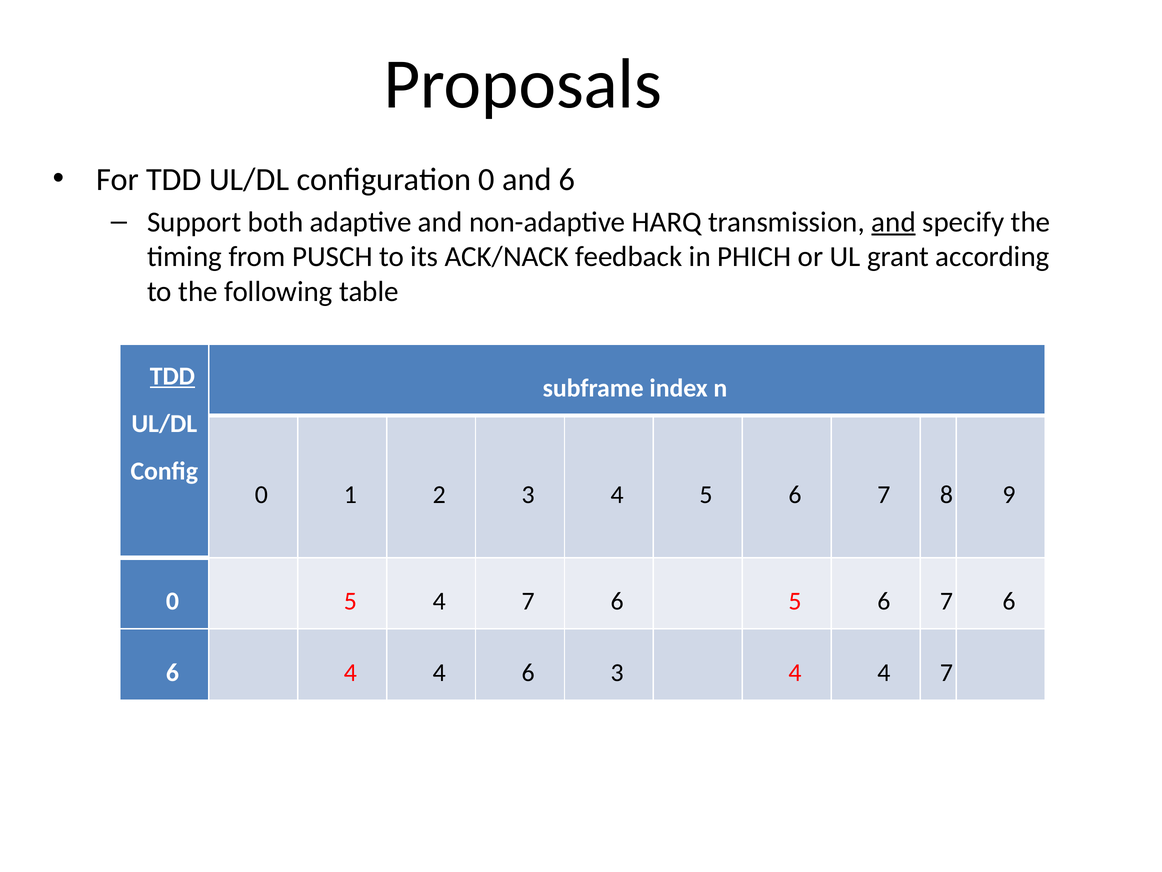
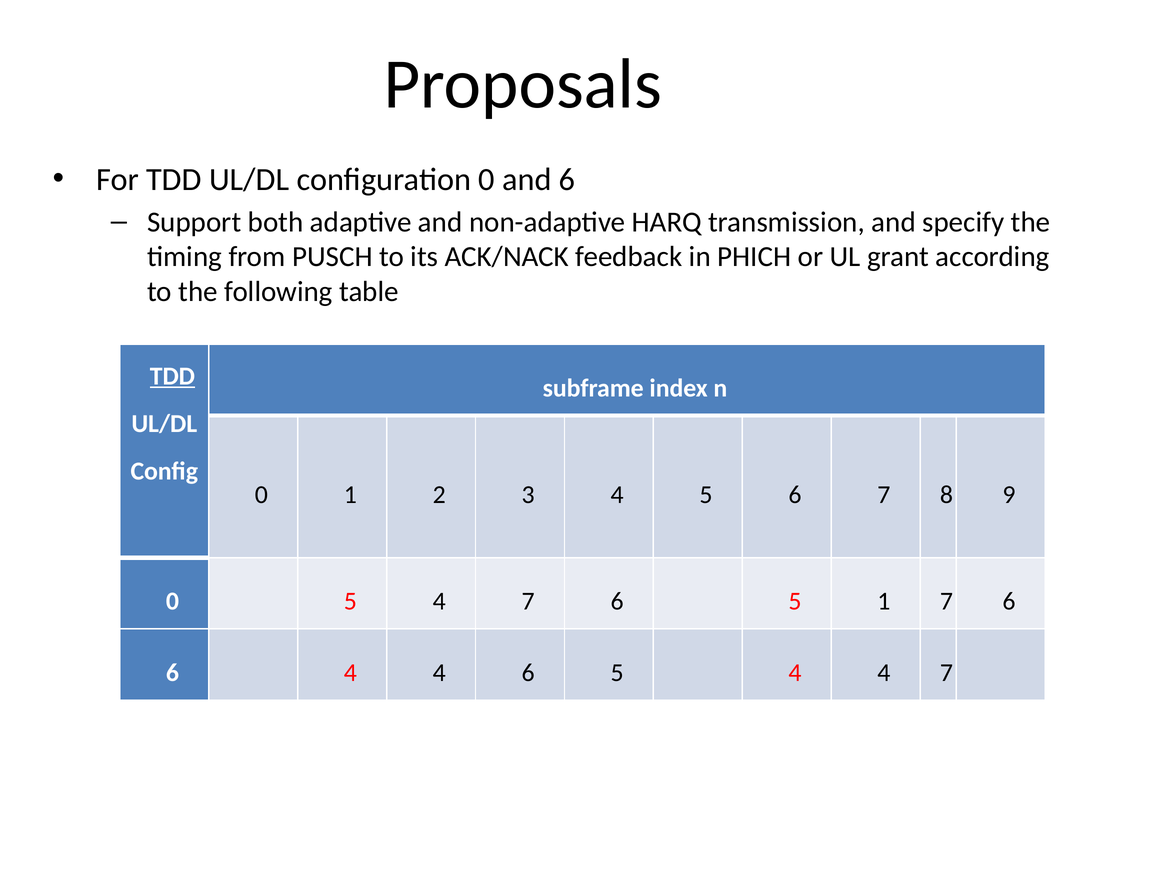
and at (894, 222) underline: present -> none
6 5 6: 6 -> 1
4 6 3: 3 -> 5
